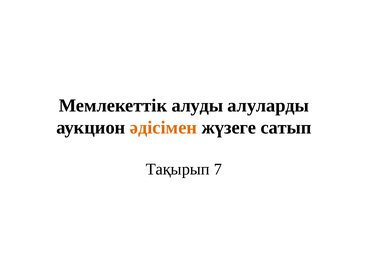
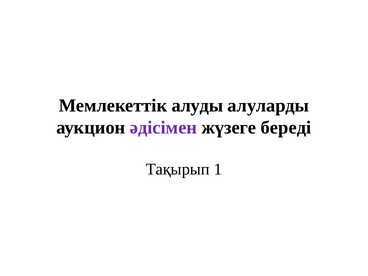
әдісімен colour: orange -> purple
сатып: сатып -> береді
7: 7 -> 1
